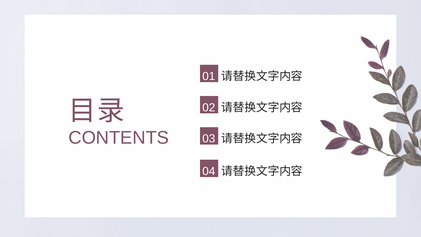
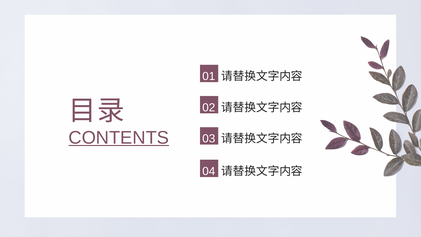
CONTENTS underline: none -> present
